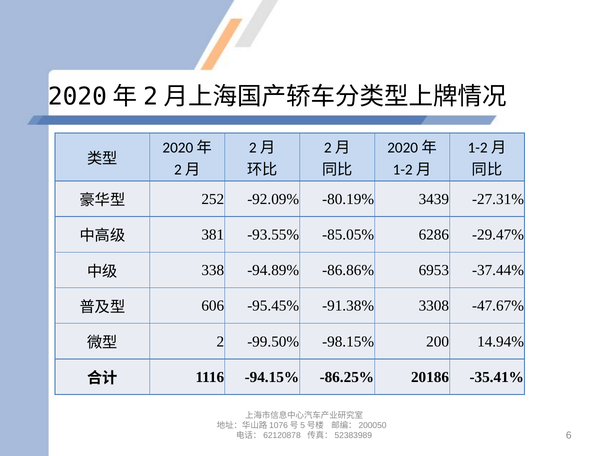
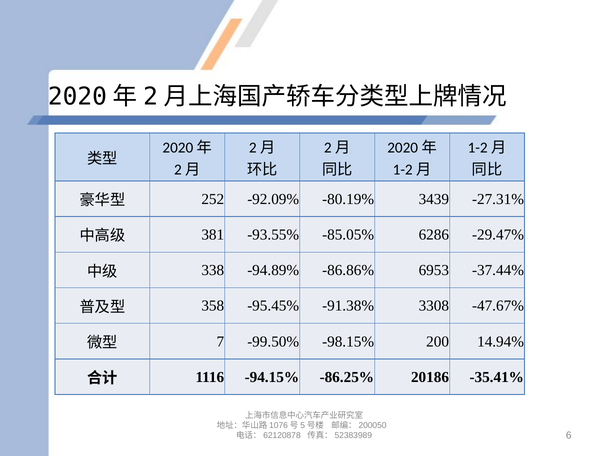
606: 606 -> 358
2: 2 -> 7
